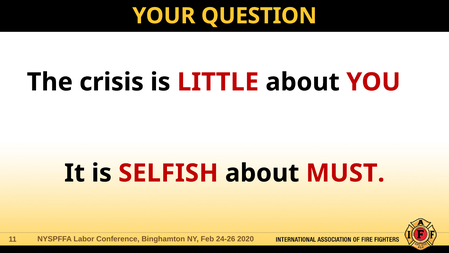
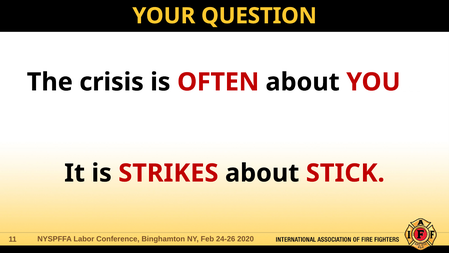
LITTLE: LITTLE -> OFTEN
SELFISH: SELFISH -> STRIKES
MUST: MUST -> STICK
